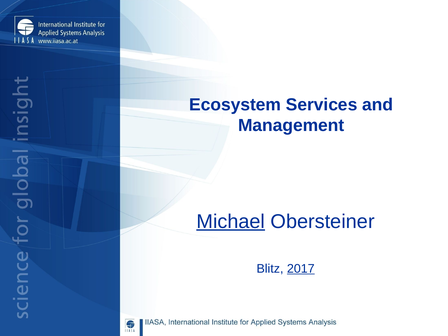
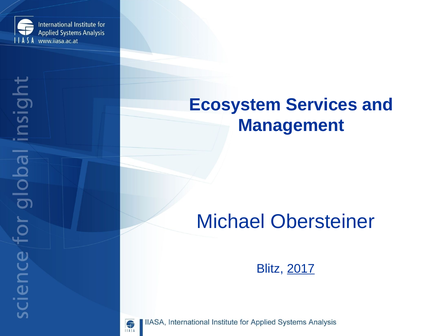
Michael underline: present -> none
